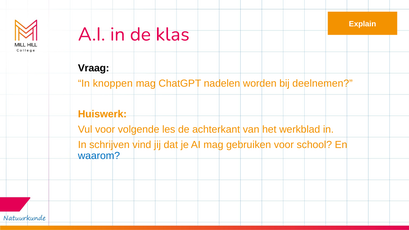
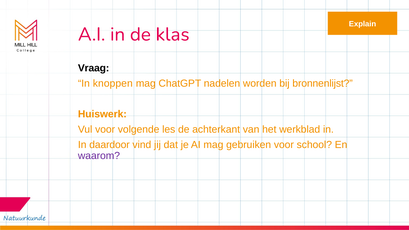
deelnemen: deelnemen -> bronnenlijst
schrijven: schrijven -> daardoor
waarom colour: blue -> purple
